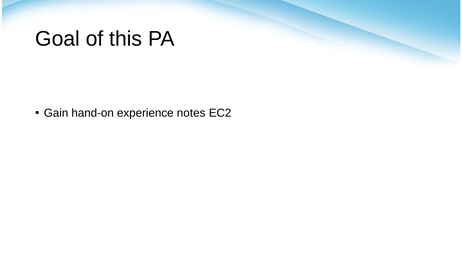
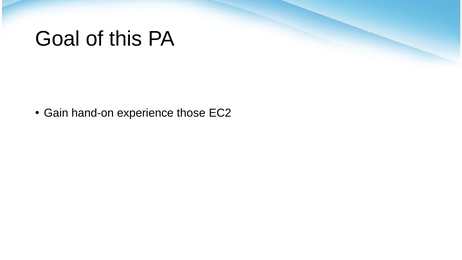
notes: notes -> those
